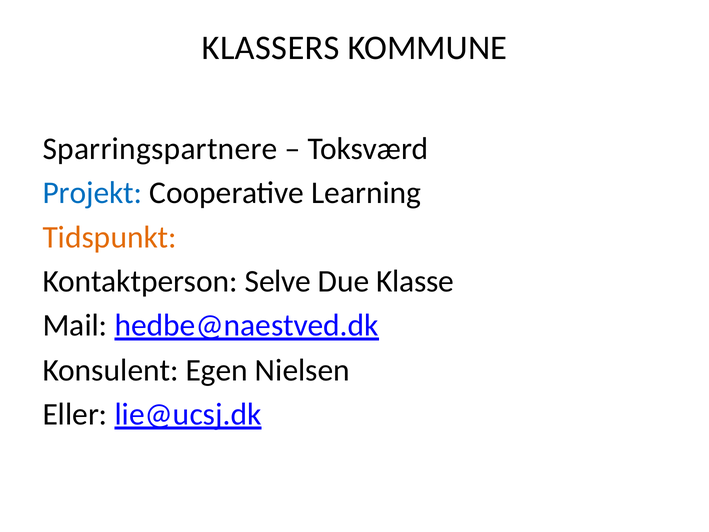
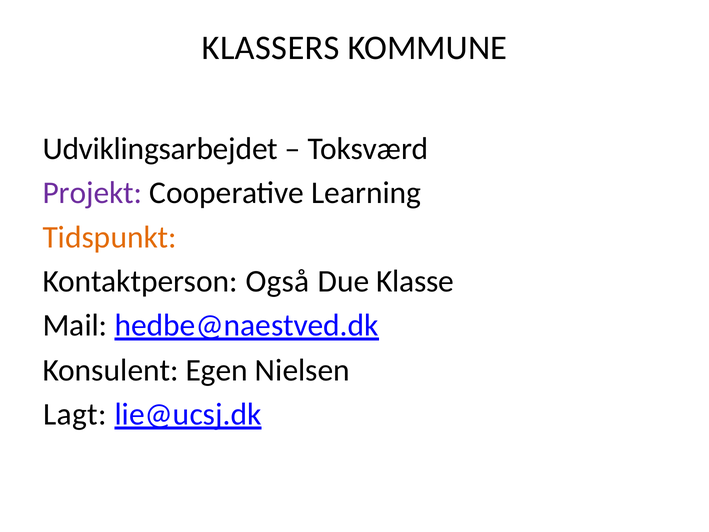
Sparringspartnere: Sparringspartnere -> Udviklingsarbejdet
Projekt colour: blue -> purple
Selve: Selve -> Også
Eller: Eller -> Lagt
